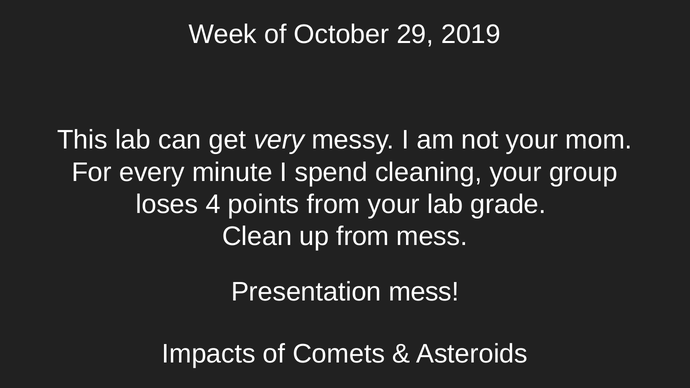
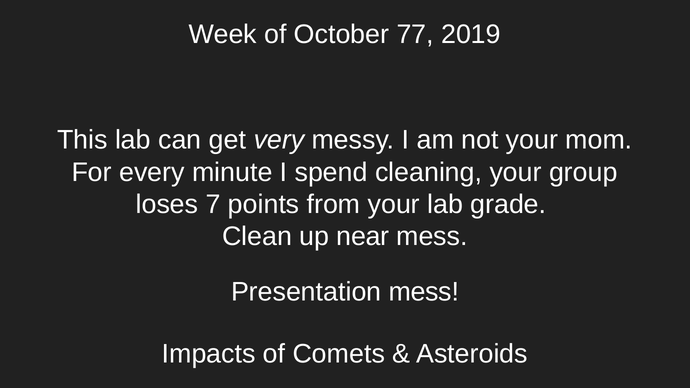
29: 29 -> 77
4: 4 -> 7
up from: from -> near
